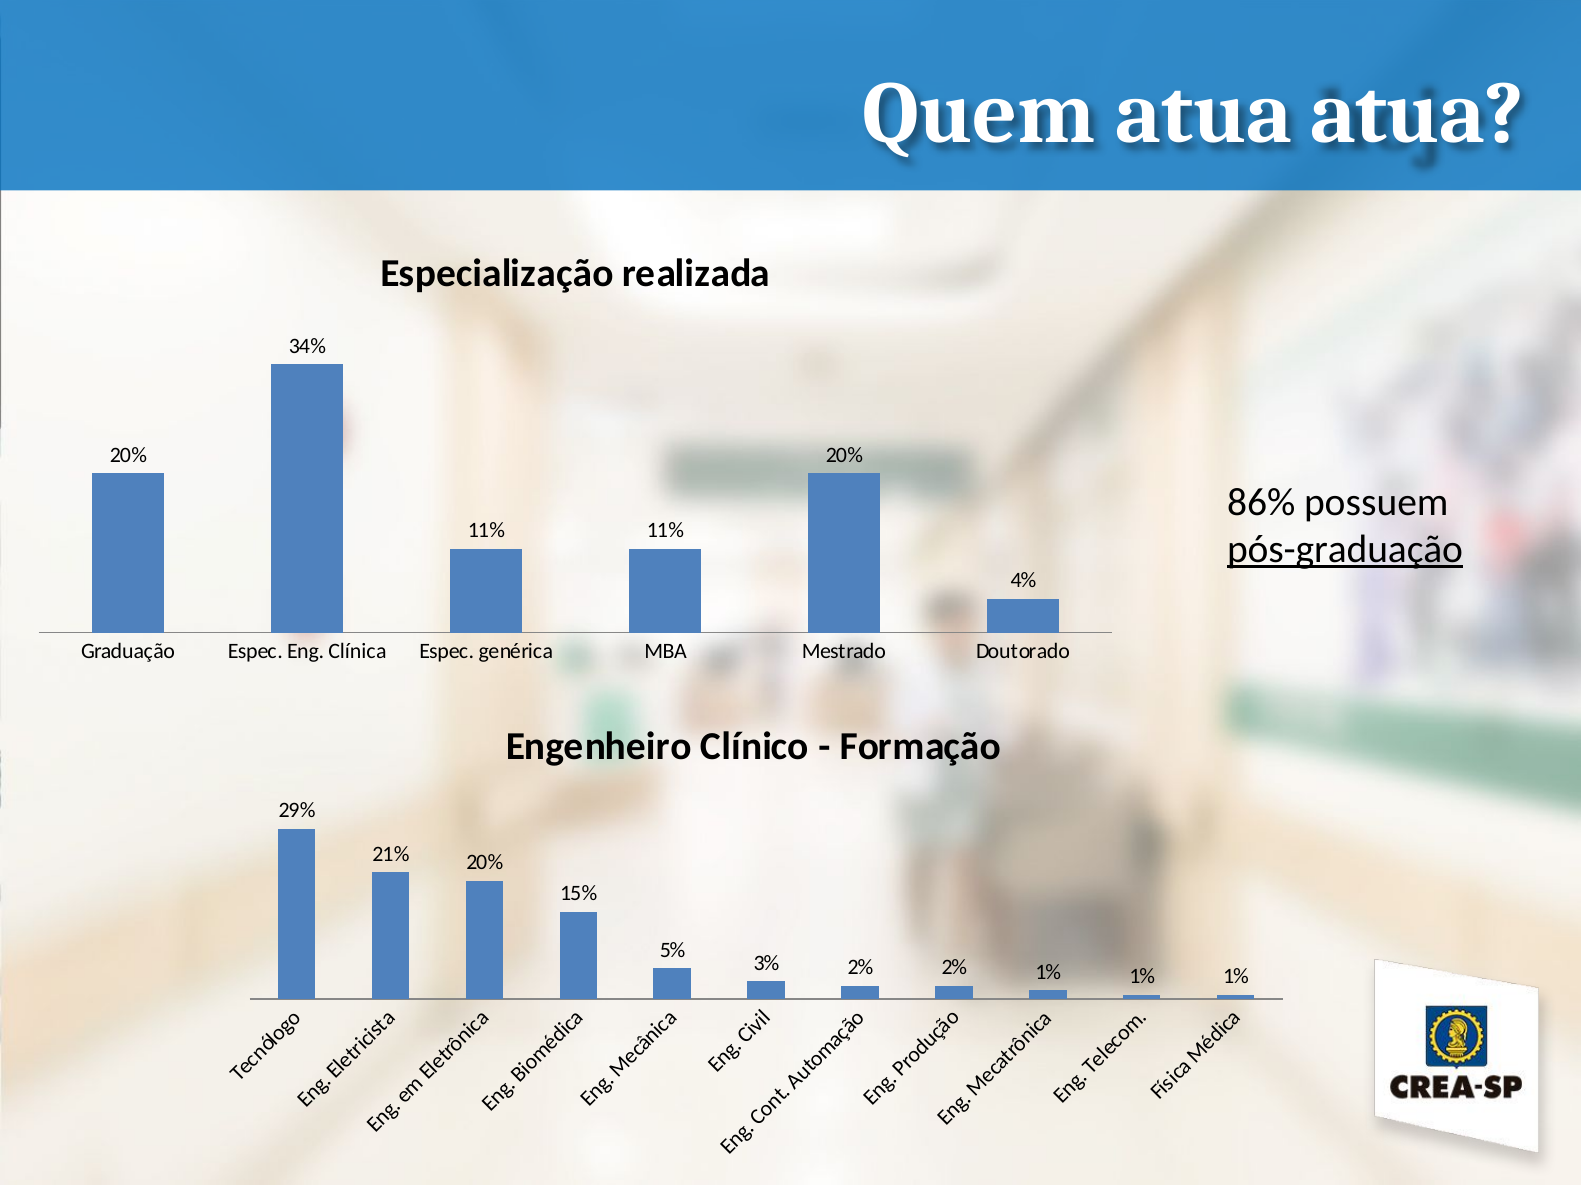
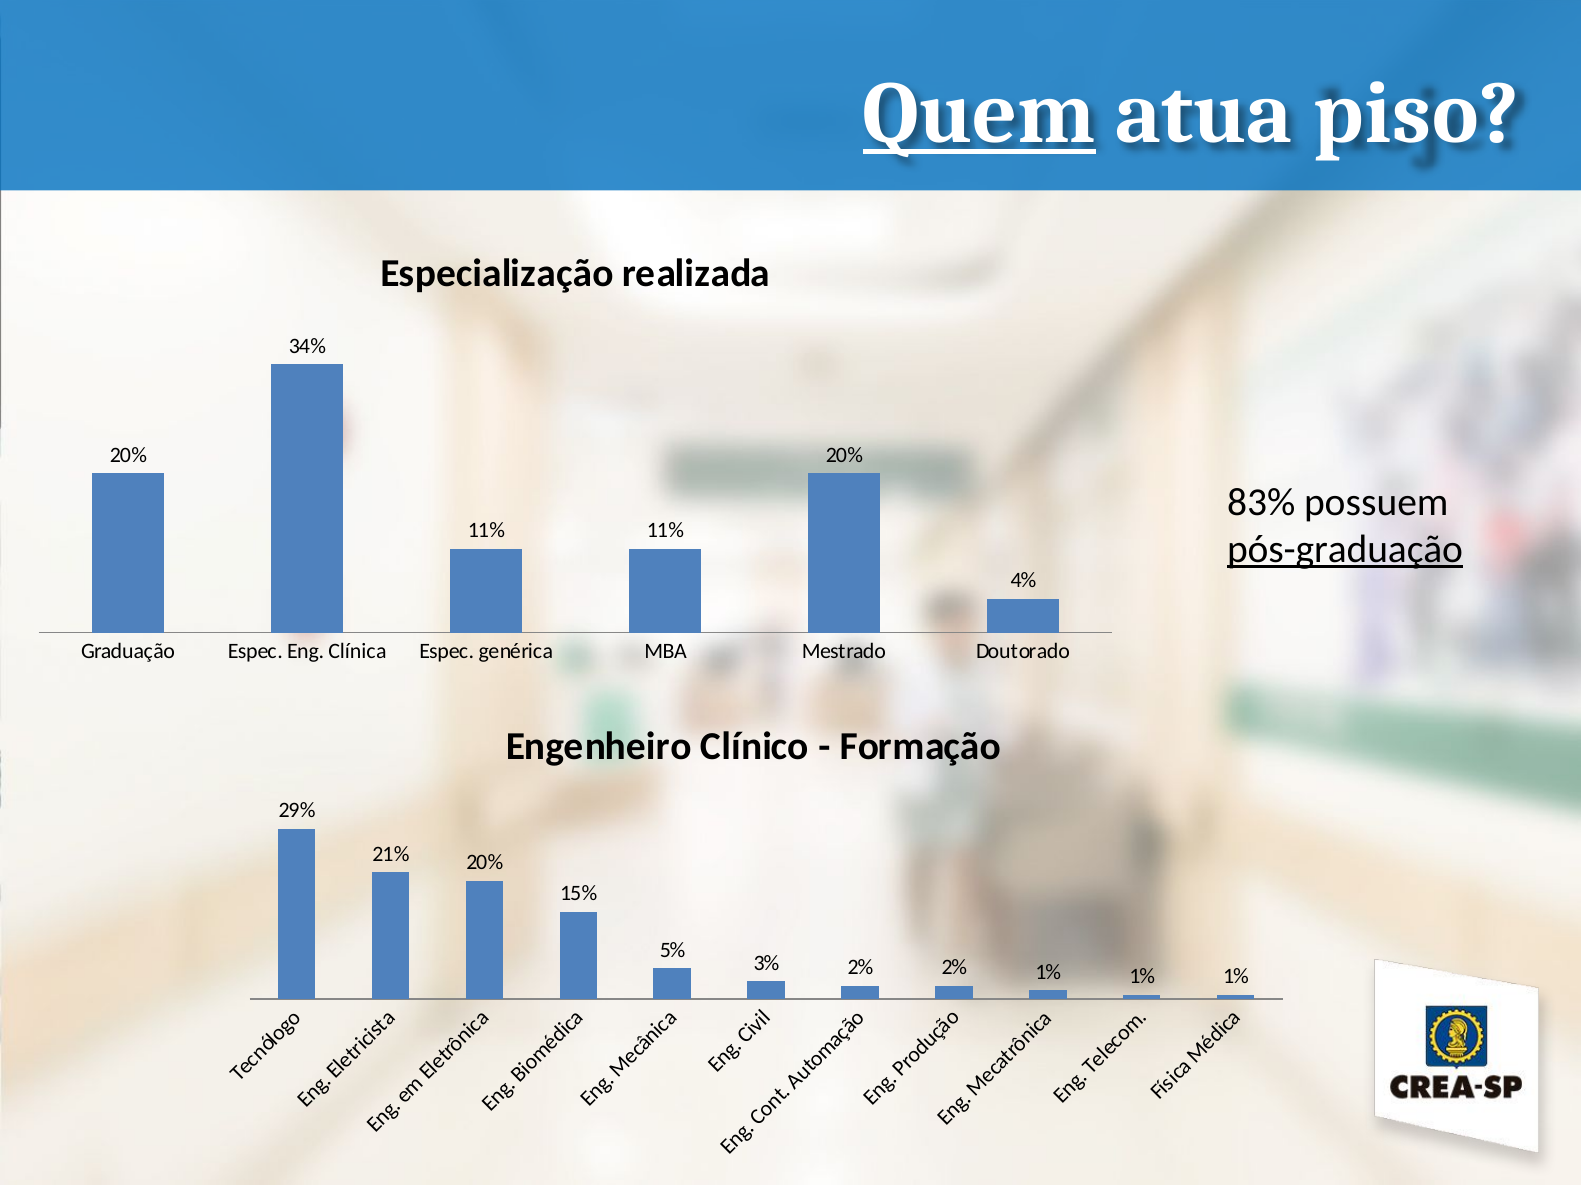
Quem underline: none -> present
atua atua: atua -> piso
86%: 86% -> 83%
